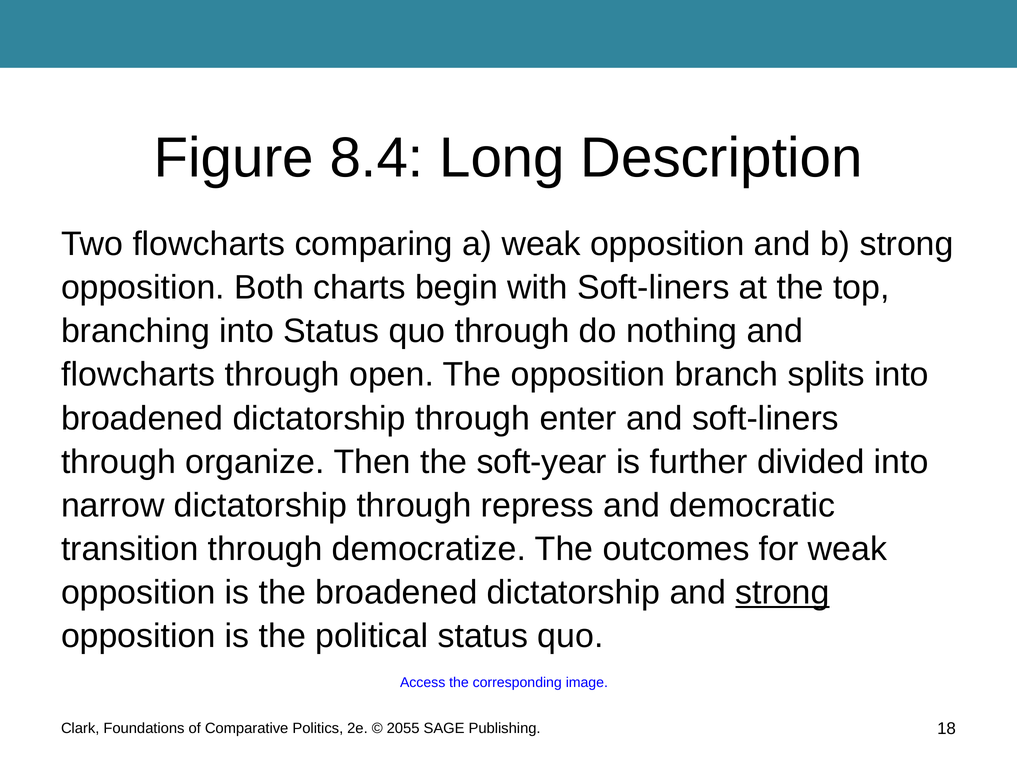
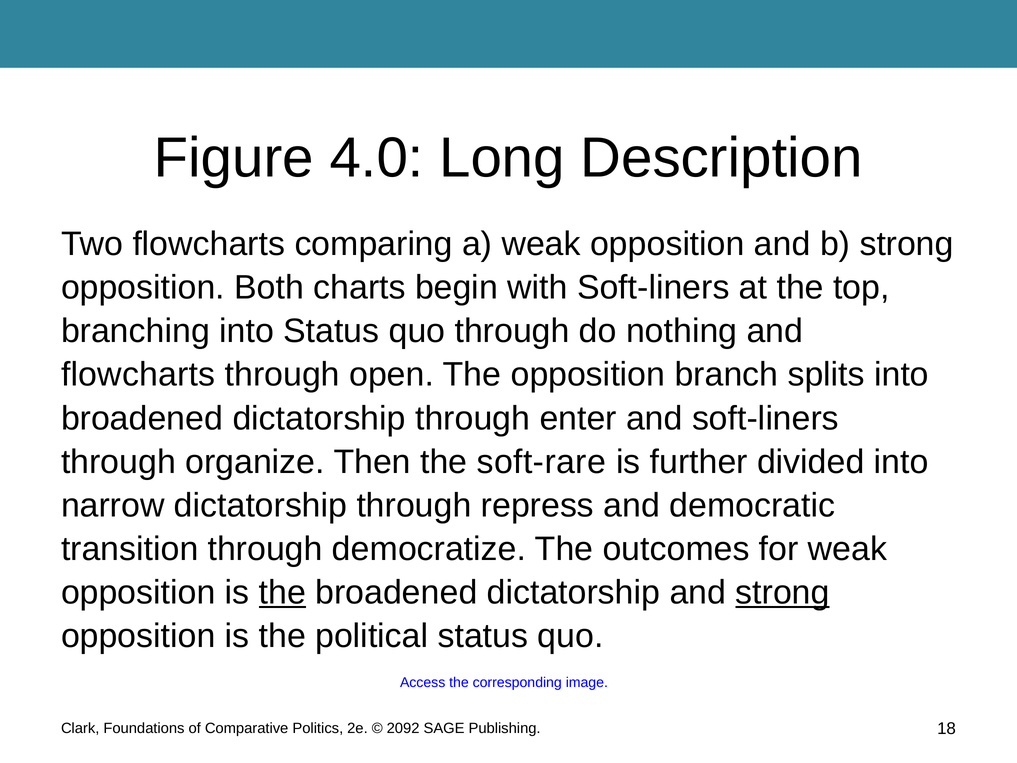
8.4: 8.4 -> 4.0
soft-year: soft-year -> soft-rare
the at (282, 592) underline: none -> present
2055: 2055 -> 2092
